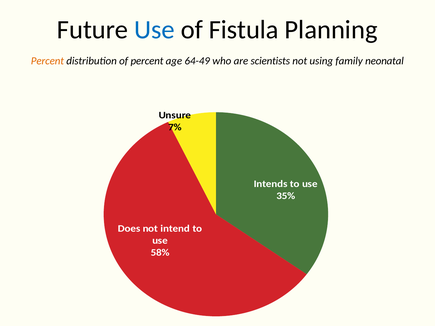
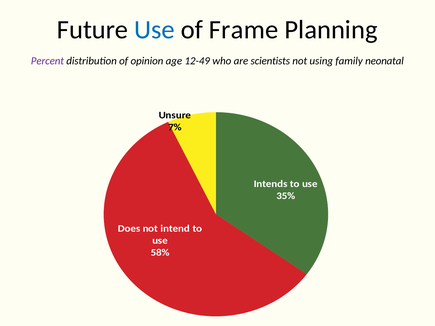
Fistula: Fistula -> Frame
Percent at (47, 61) colour: orange -> purple
of percent: percent -> opinion
64-49: 64-49 -> 12-49
